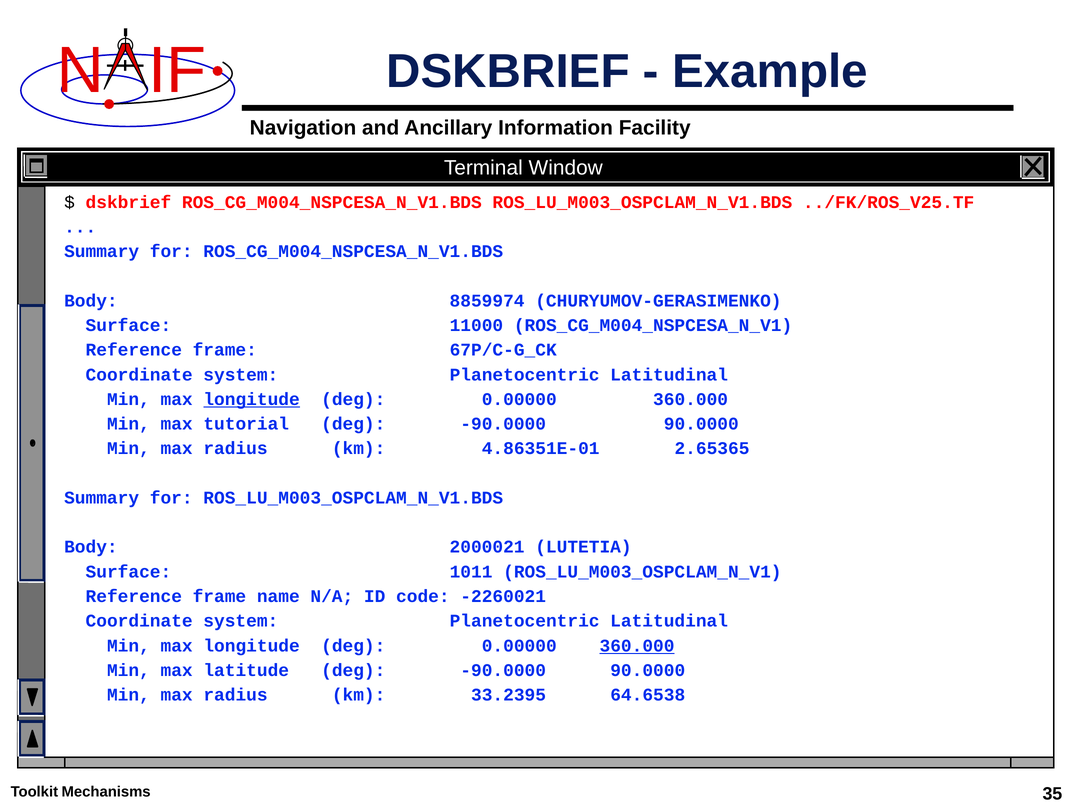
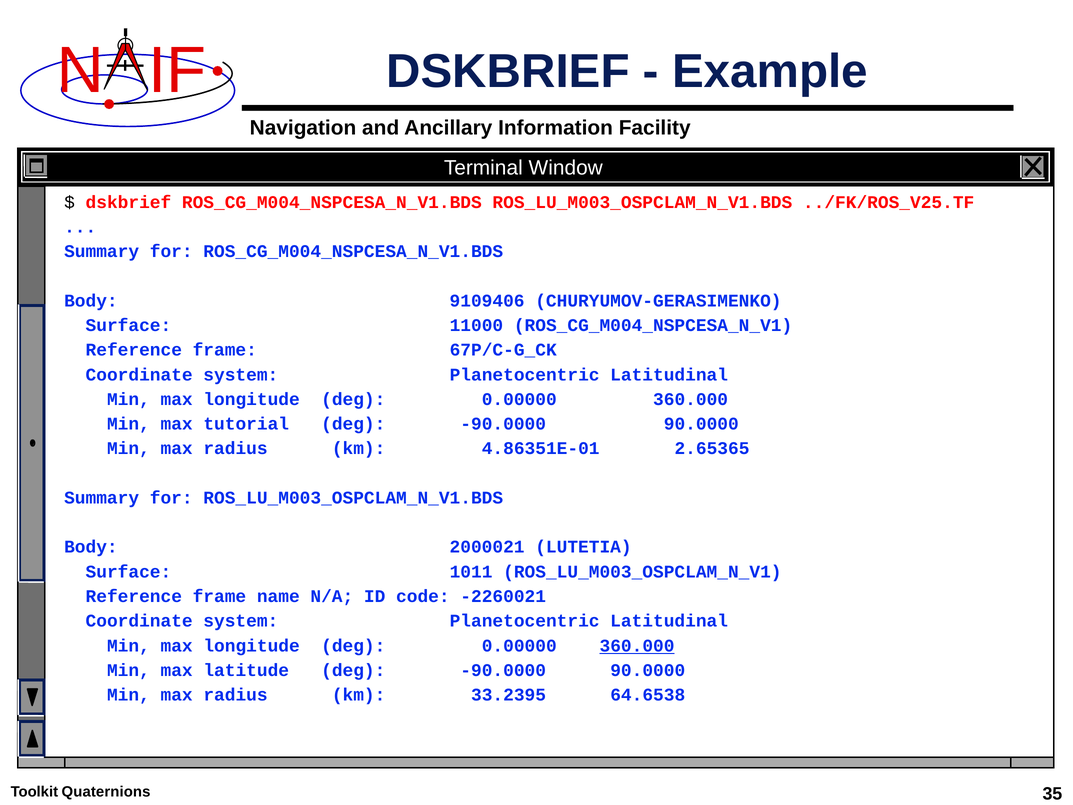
8859974: 8859974 -> 9109406
longitude at (252, 399) underline: present -> none
Mechanisms: Mechanisms -> Quaternions
